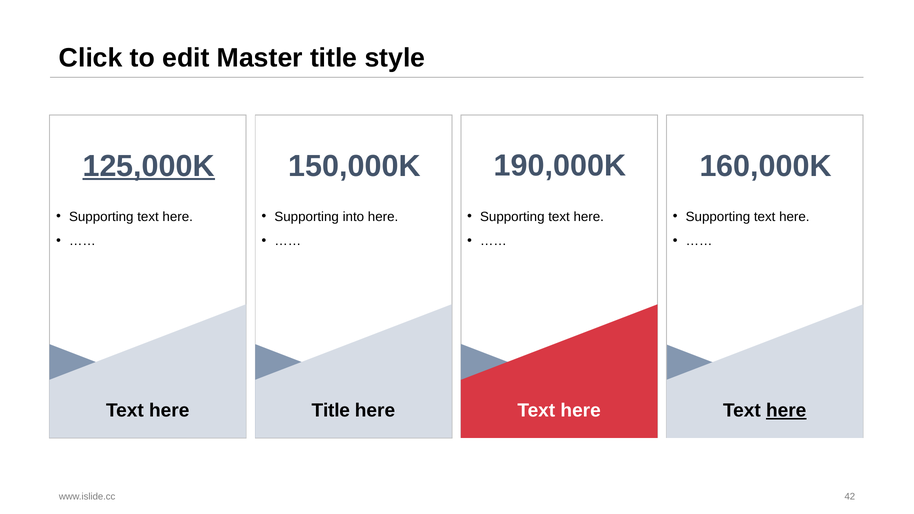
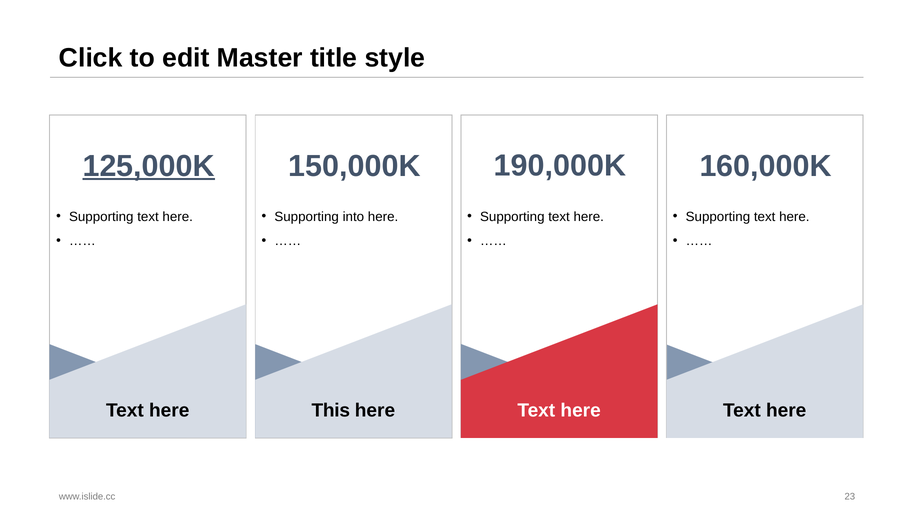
Title at (331, 411): Title -> This
here at (786, 411) underline: present -> none
42: 42 -> 23
